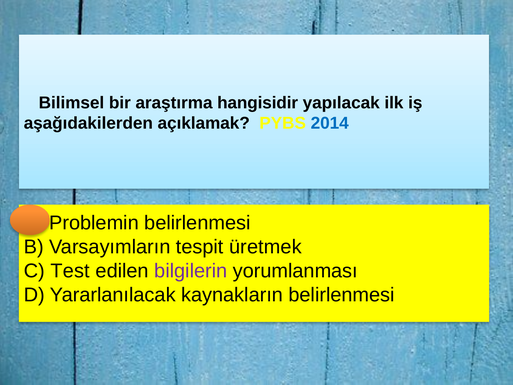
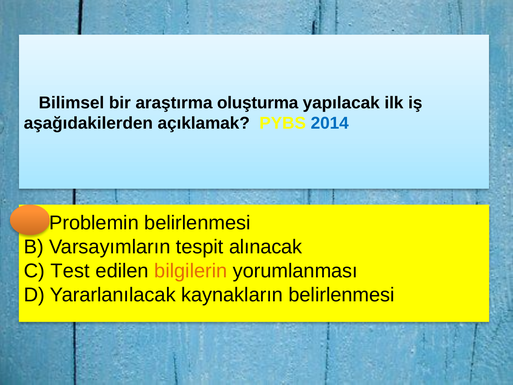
hangisidir: hangisidir -> oluşturma
üretmek: üretmek -> alınacak
bilgilerin colour: purple -> orange
